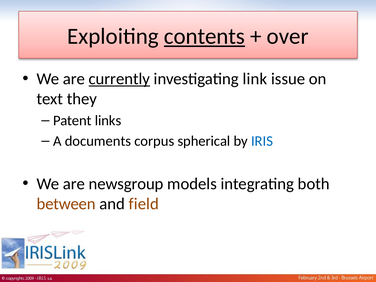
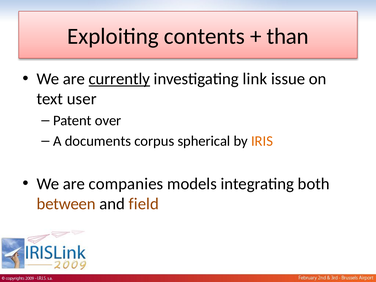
contents underline: present -> none
over: over -> than
they: they -> user
links: links -> over
IRIS colour: blue -> orange
newsgroup: newsgroup -> companies
